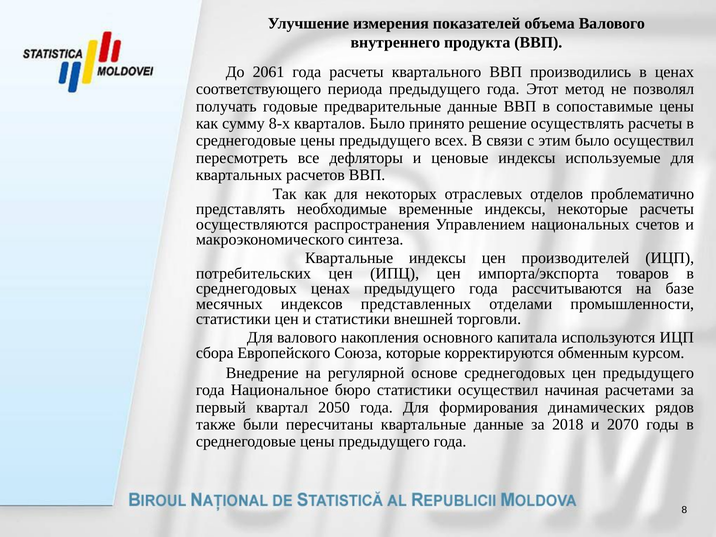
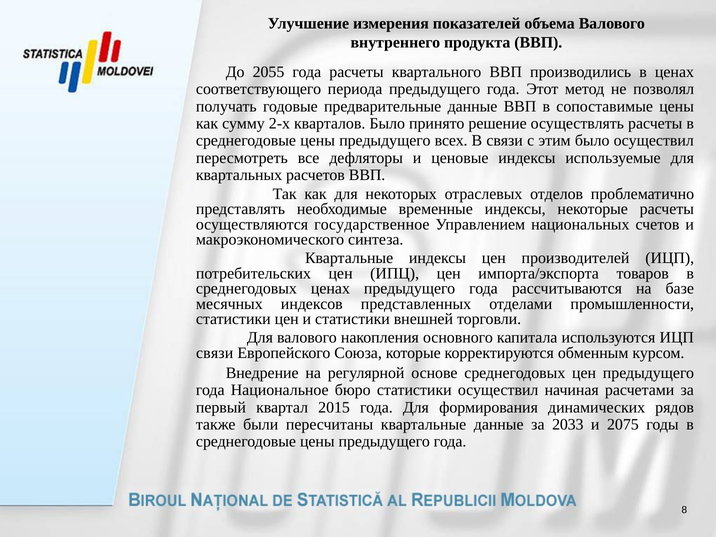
2061: 2061 -> 2055
8-х: 8-х -> 2-х
распространения: распространения -> государственное
сбора at (215, 353): сбора -> связи
2050: 2050 -> 2015
2018: 2018 -> 2033
2070: 2070 -> 2075
